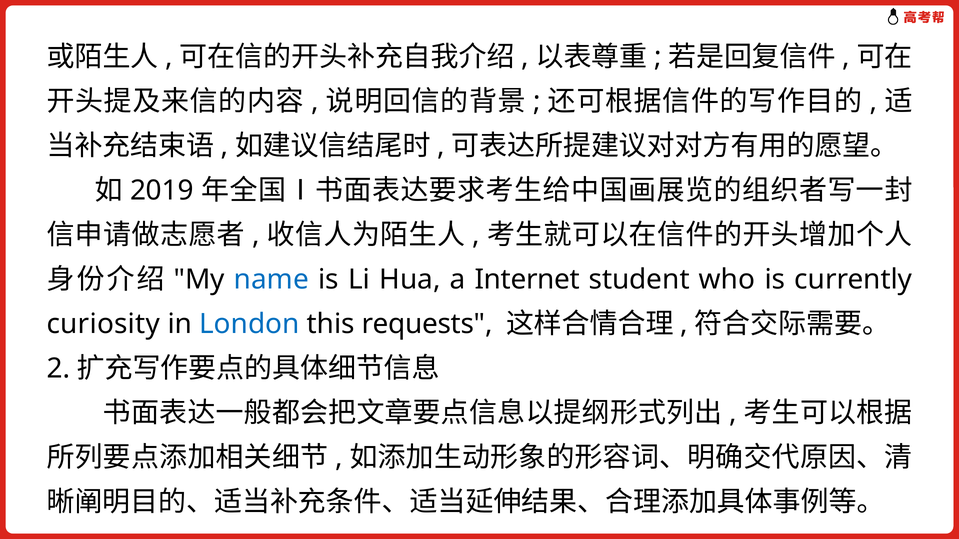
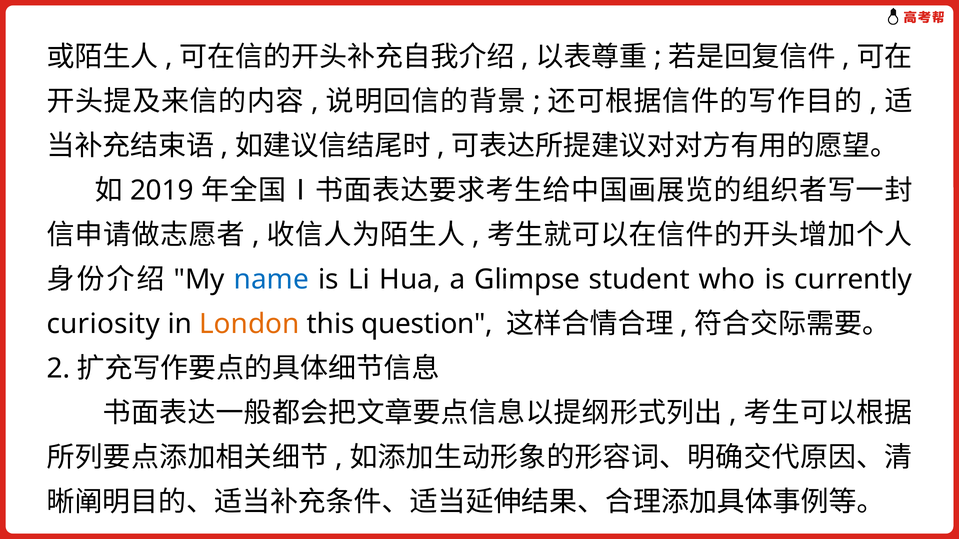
Internet: Internet -> Glimpse
London colour: blue -> orange
requests: requests -> question
